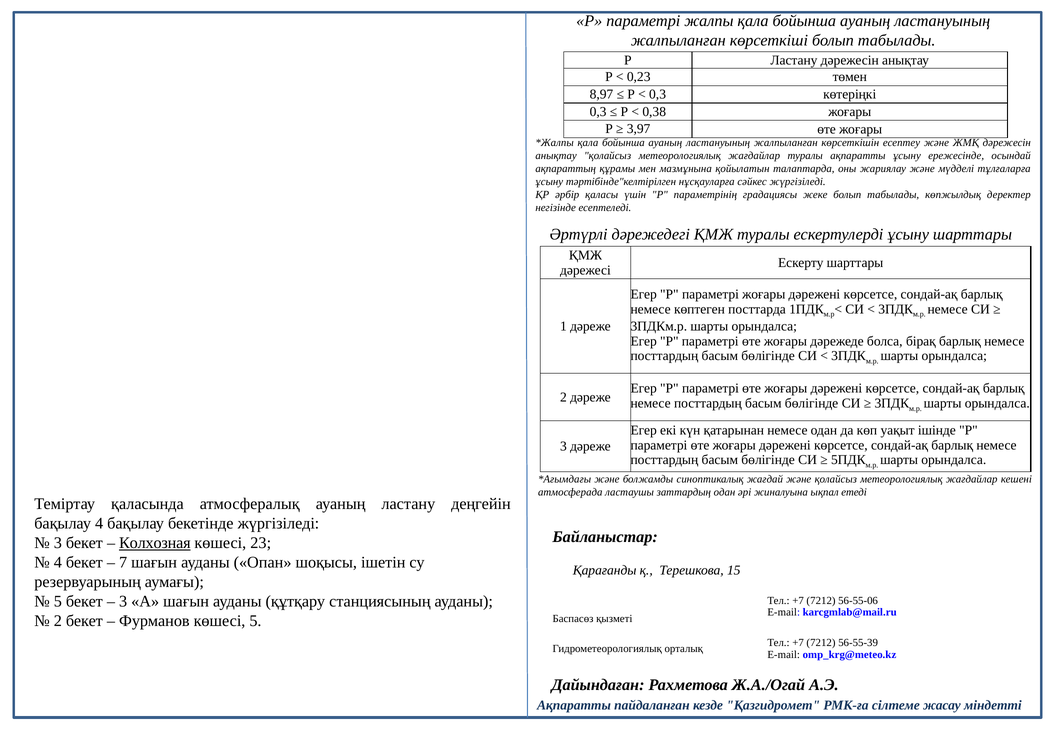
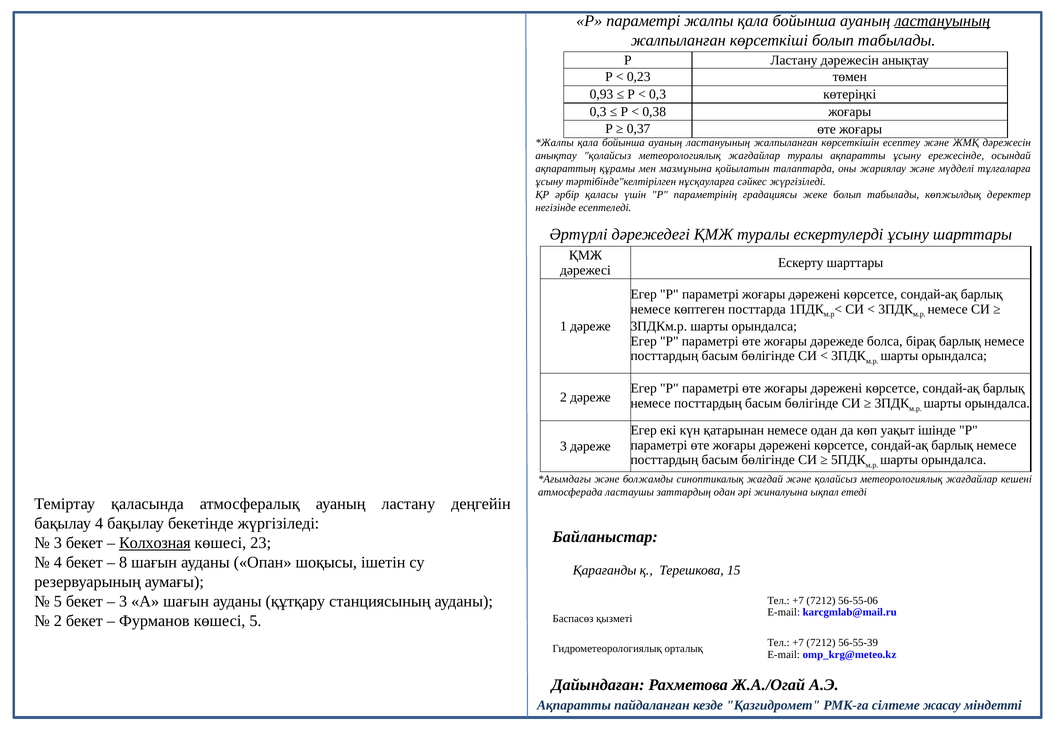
ластануының at (942, 21) underline: none -> present
8,97: 8,97 -> 0,93
3,97: 3,97 -> 0,37
7: 7 -> 8
